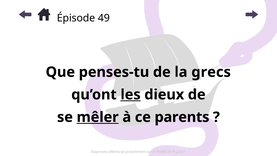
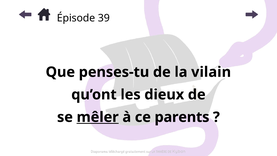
49: 49 -> 39
grecs: grecs -> vilain
les underline: present -> none
